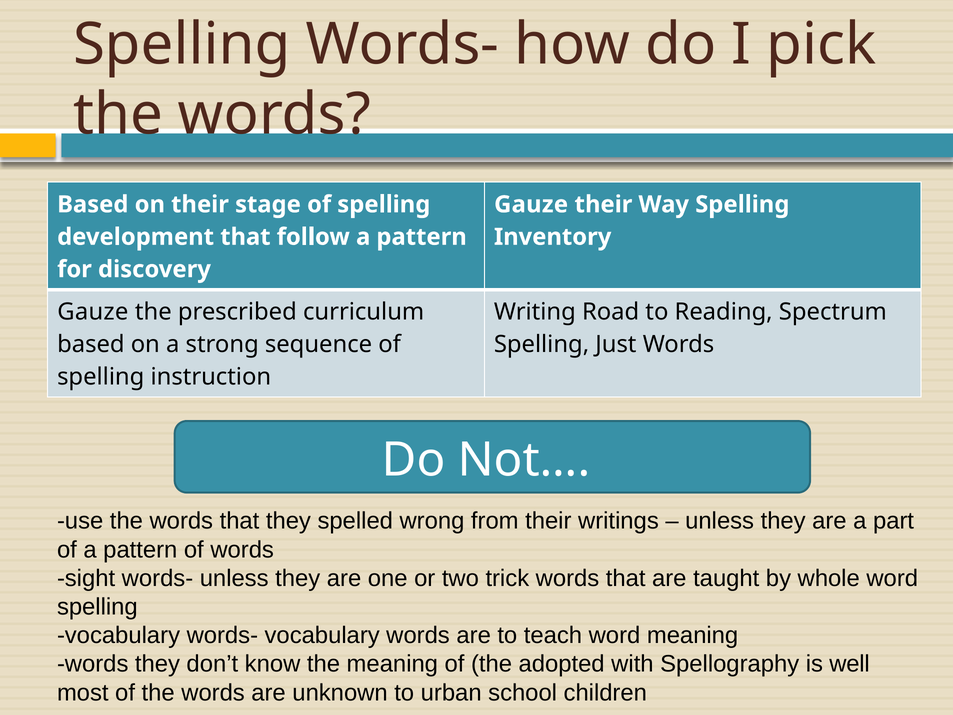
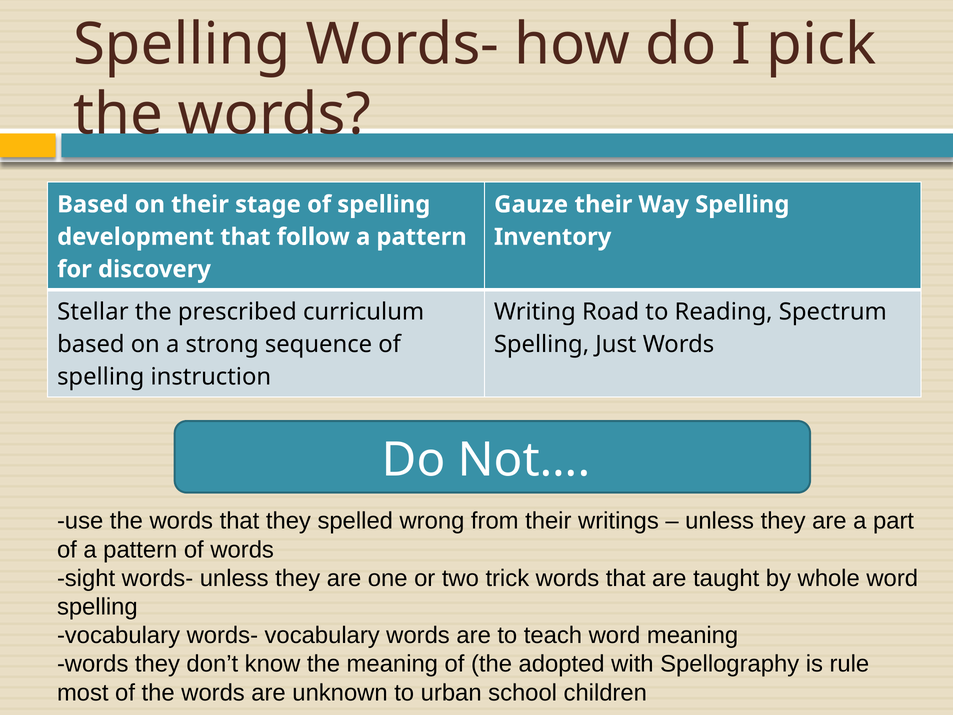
Gauze at (93, 312): Gauze -> Stellar
well: well -> rule
